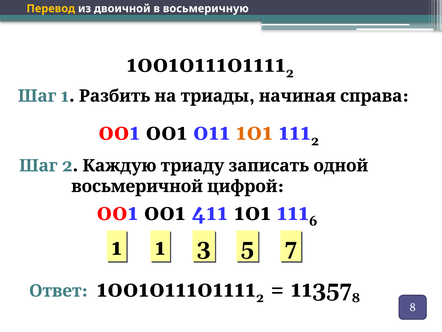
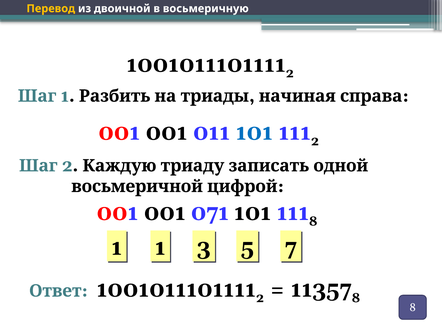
101 at (254, 132) colour: orange -> blue
411: 411 -> 071
6 at (313, 221): 6 -> 8
